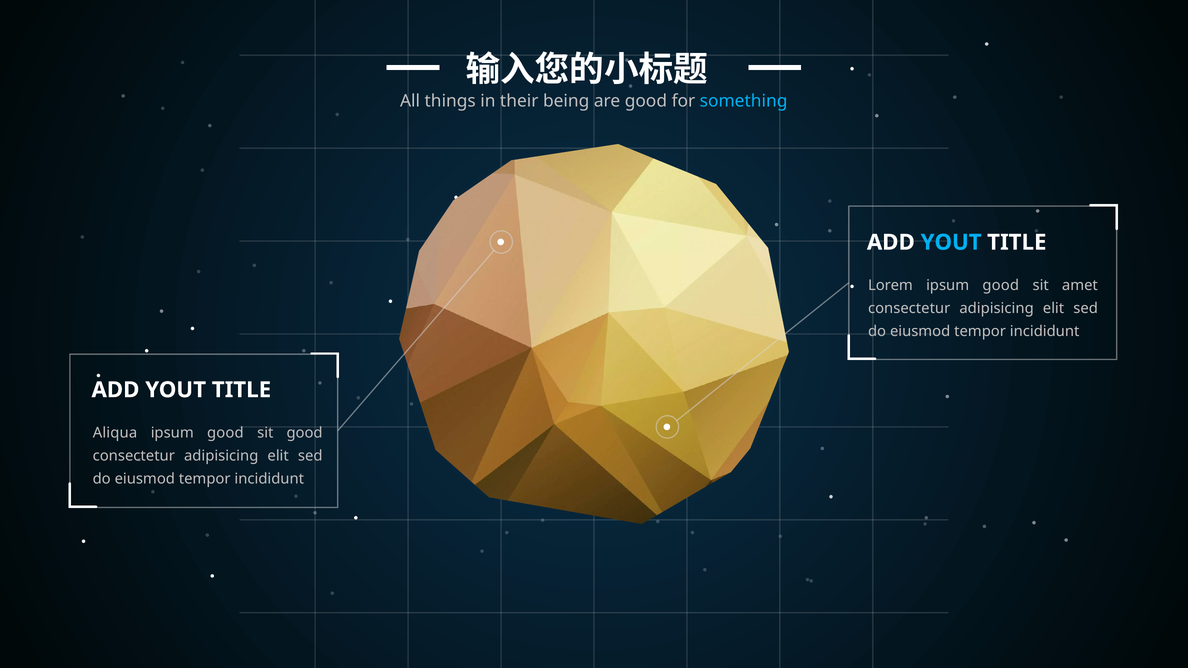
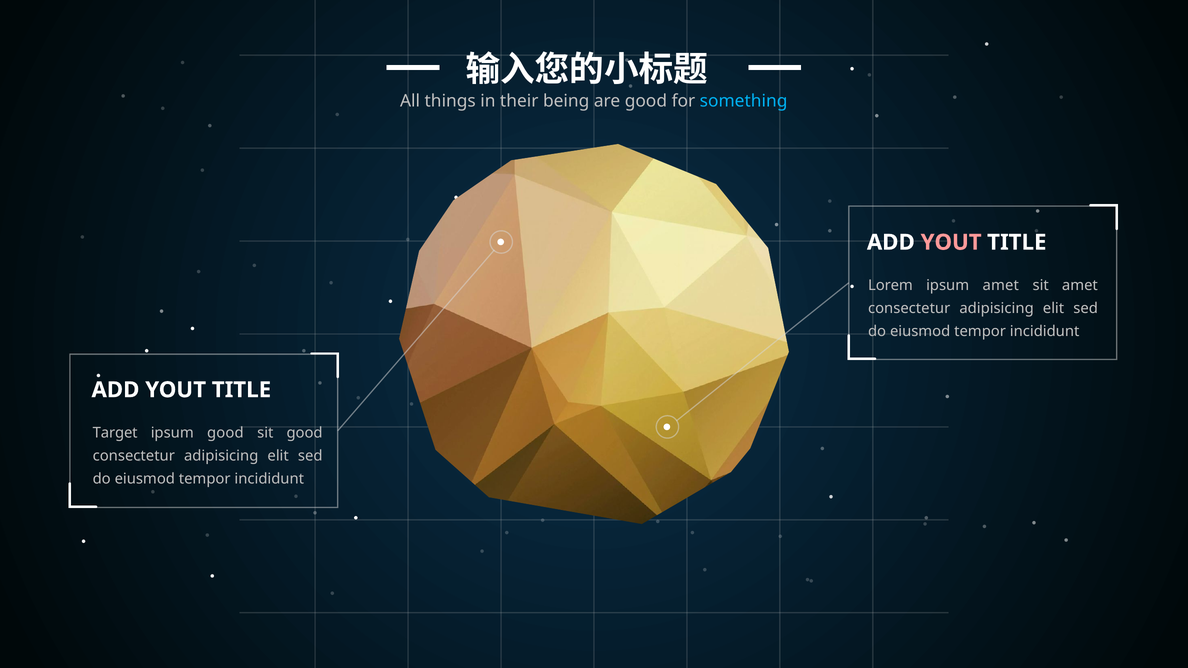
YOUT at (951, 242) colour: light blue -> pink
Lorem ipsum good: good -> amet
Aliqua: Aliqua -> Target
